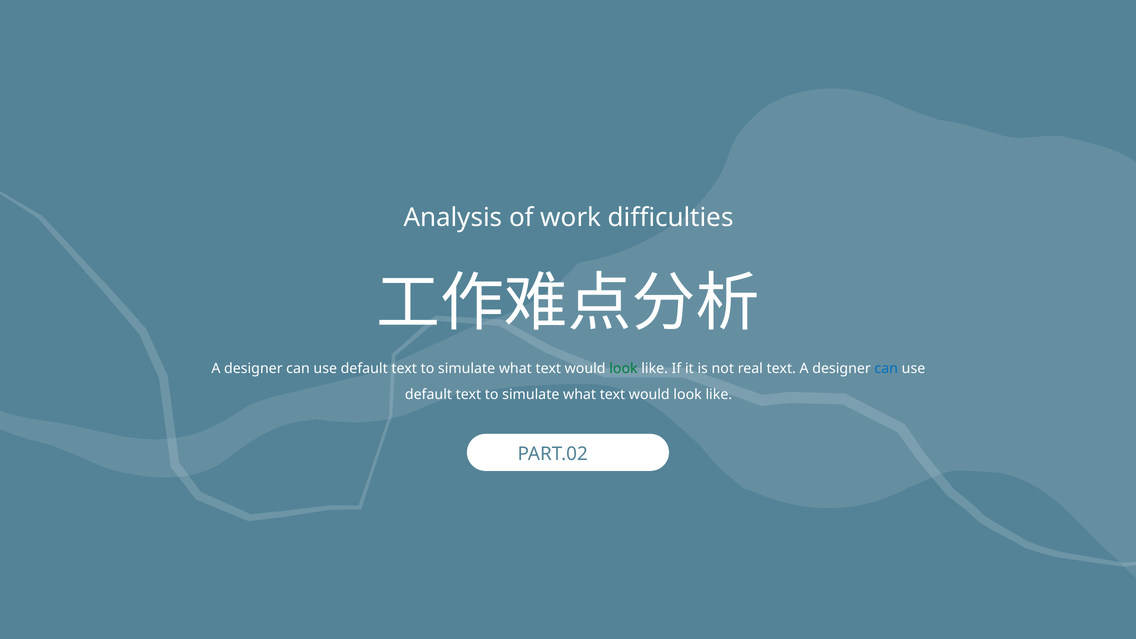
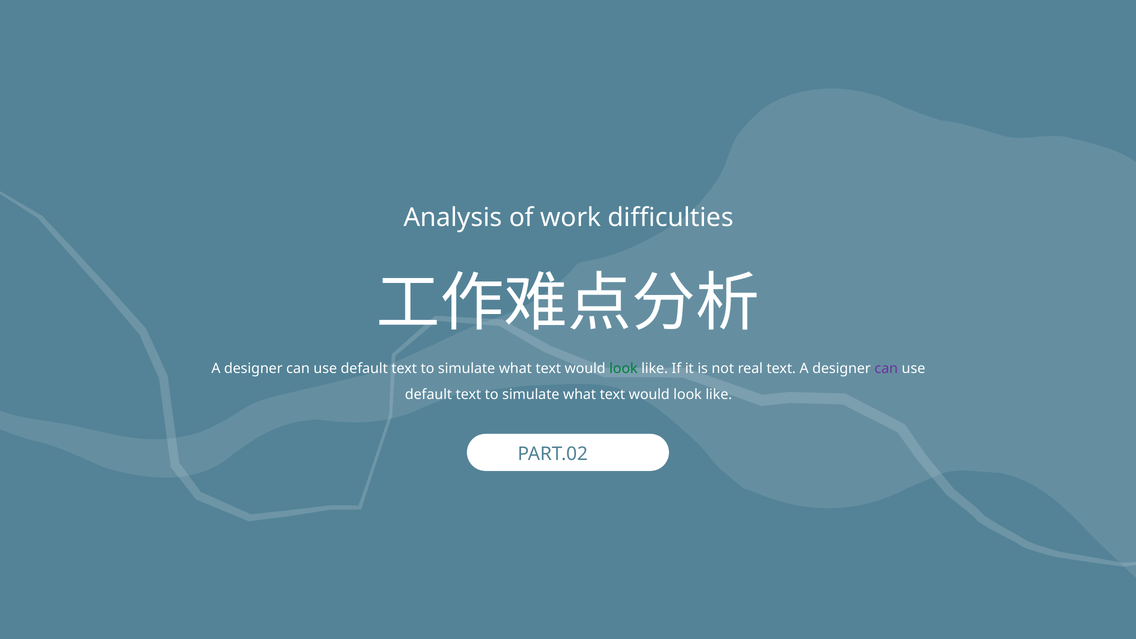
can at (886, 369) colour: blue -> purple
